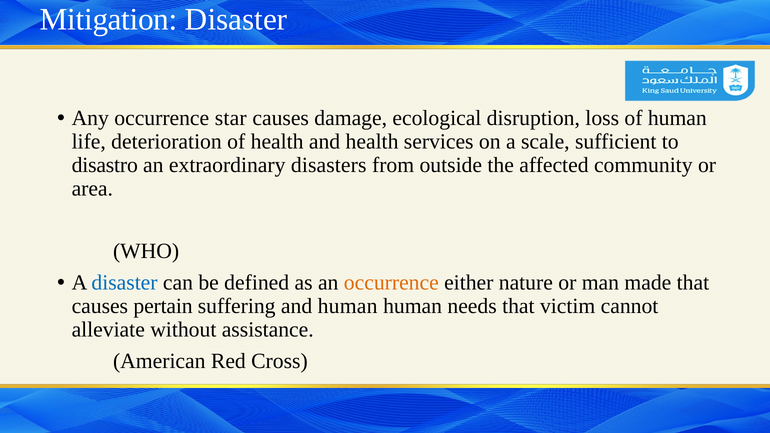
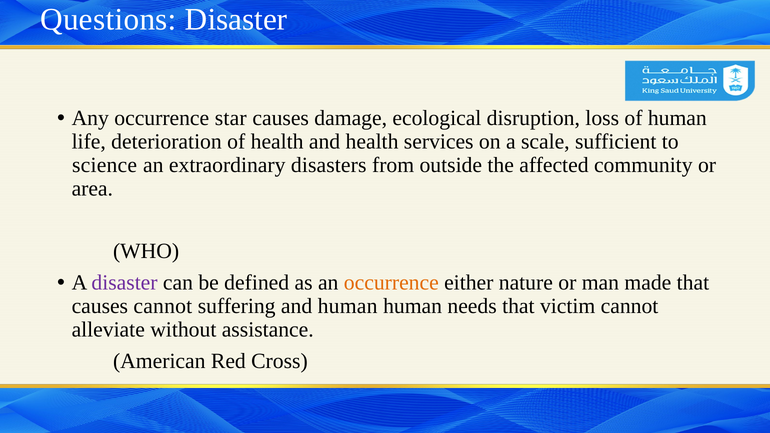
Mitigation: Mitigation -> Questions
disastro: disastro -> science
disaster at (125, 283) colour: blue -> purple
causes pertain: pertain -> cannot
